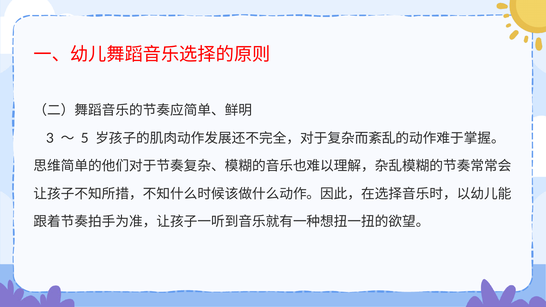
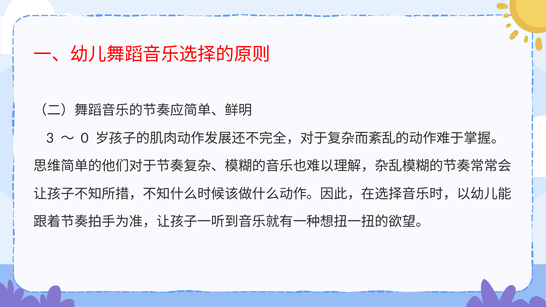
5: 5 -> 0
